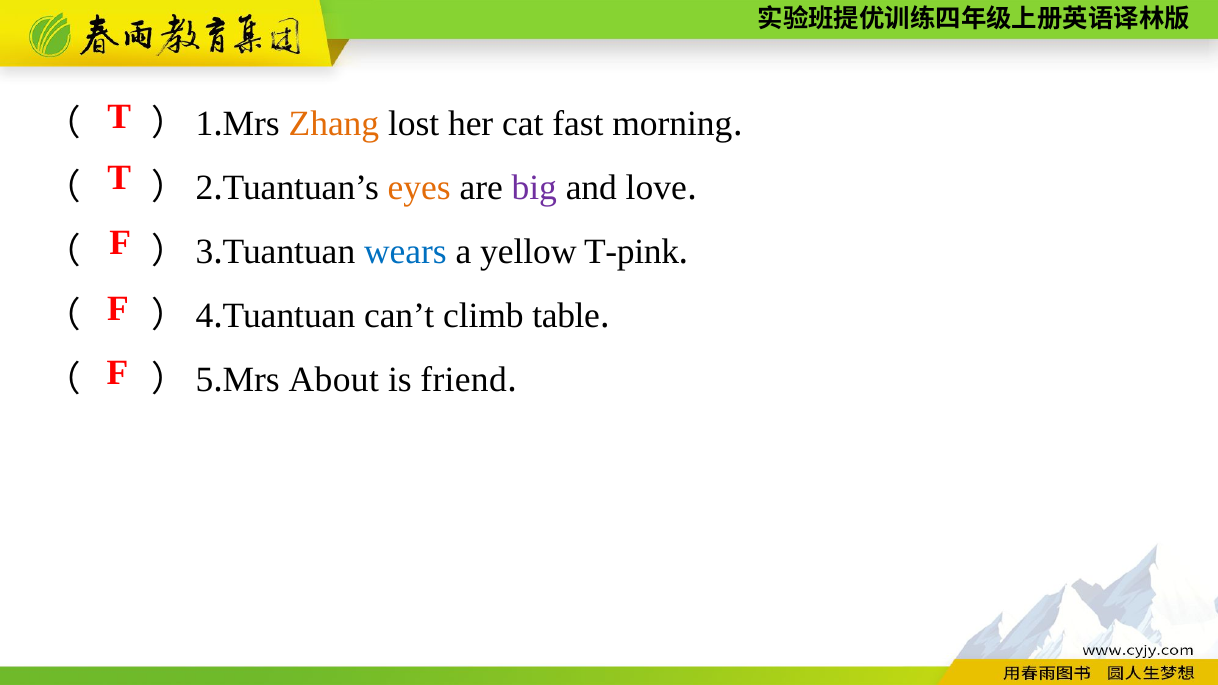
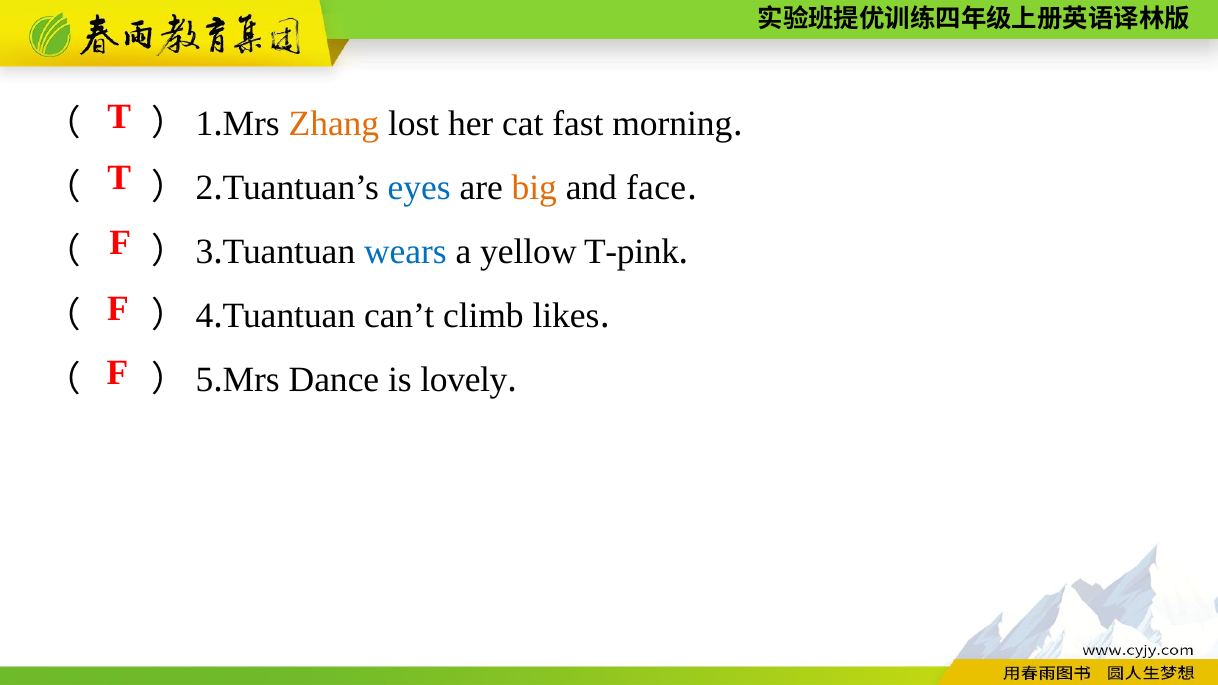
eyes colour: orange -> blue
big colour: purple -> orange
love: love -> face
table: table -> likes
About: About -> Dance
friend: friend -> lovely
